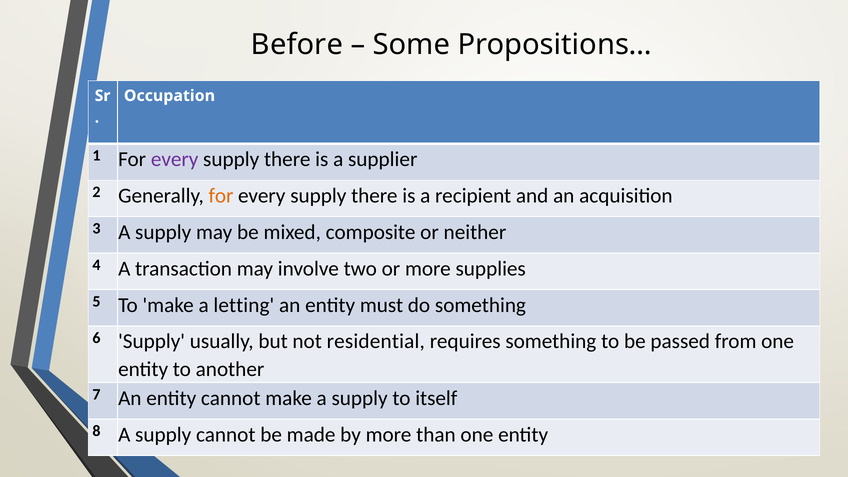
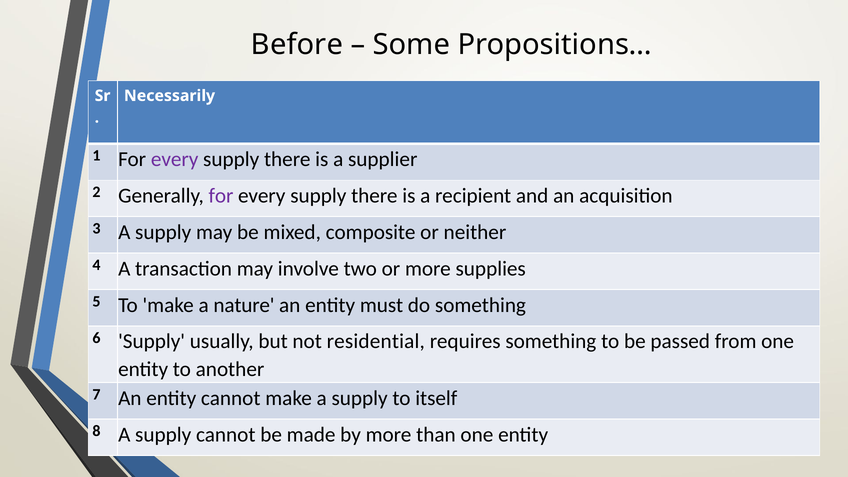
Occupation: Occupation -> Necessarily
for at (221, 196) colour: orange -> purple
letting: letting -> nature
